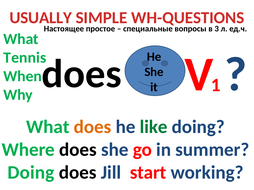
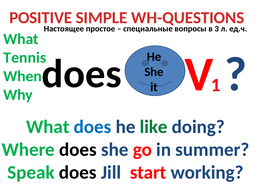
USUALLY: USUALLY -> POSITIVE
does at (93, 127) colour: orange -> blue
Doing at (31, 173): Doing -> Speak
